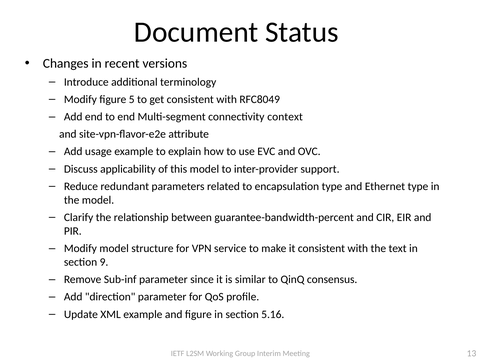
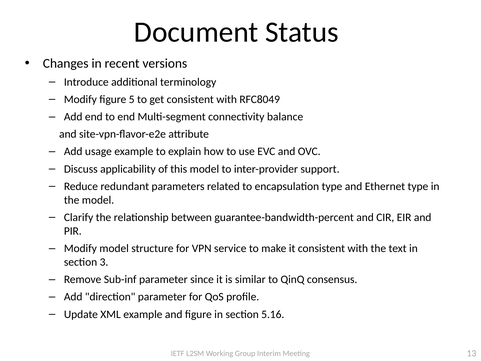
context: context -> balance
9: 9 -> 3
